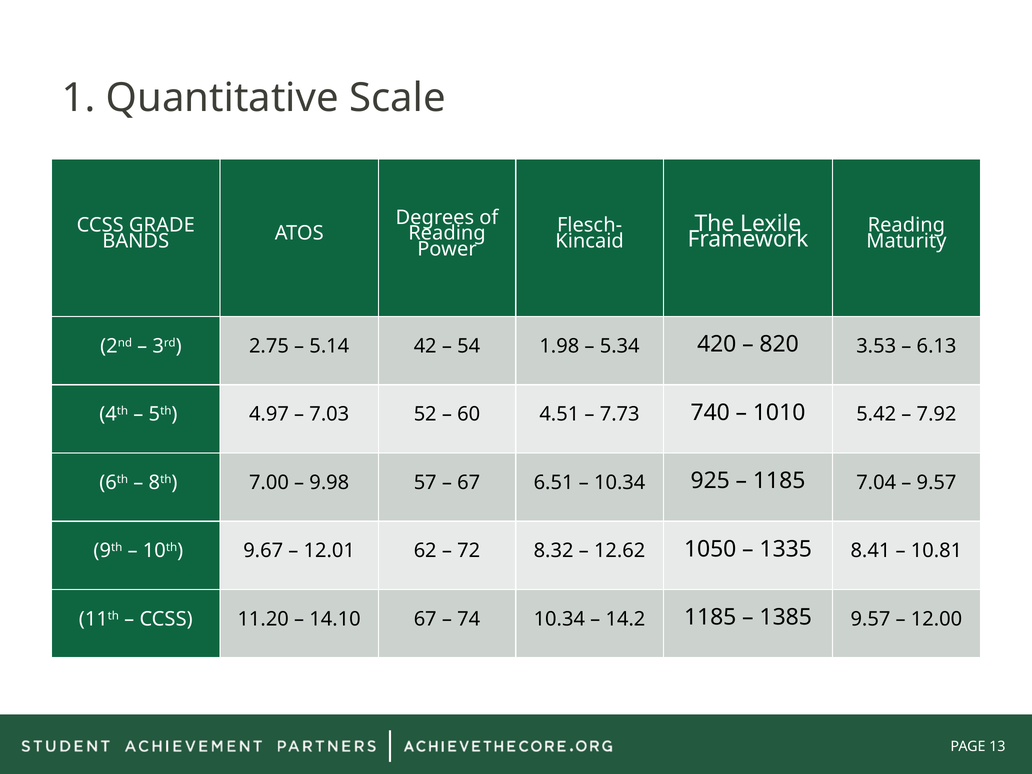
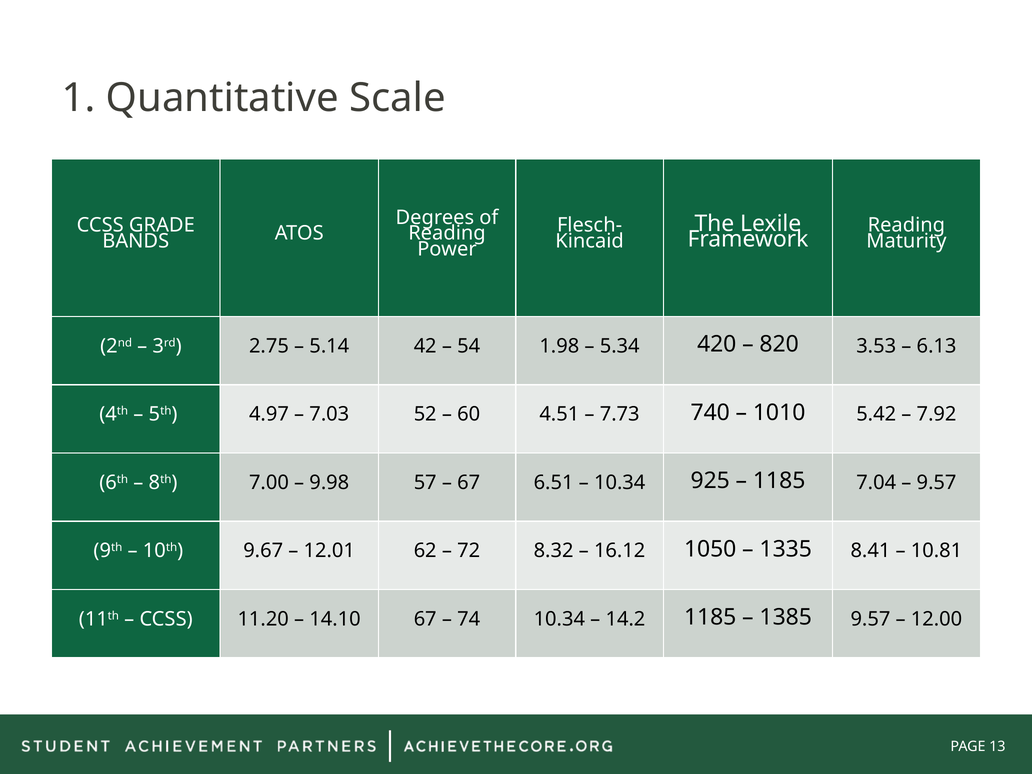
12.62: 12.62 -> 16.12
